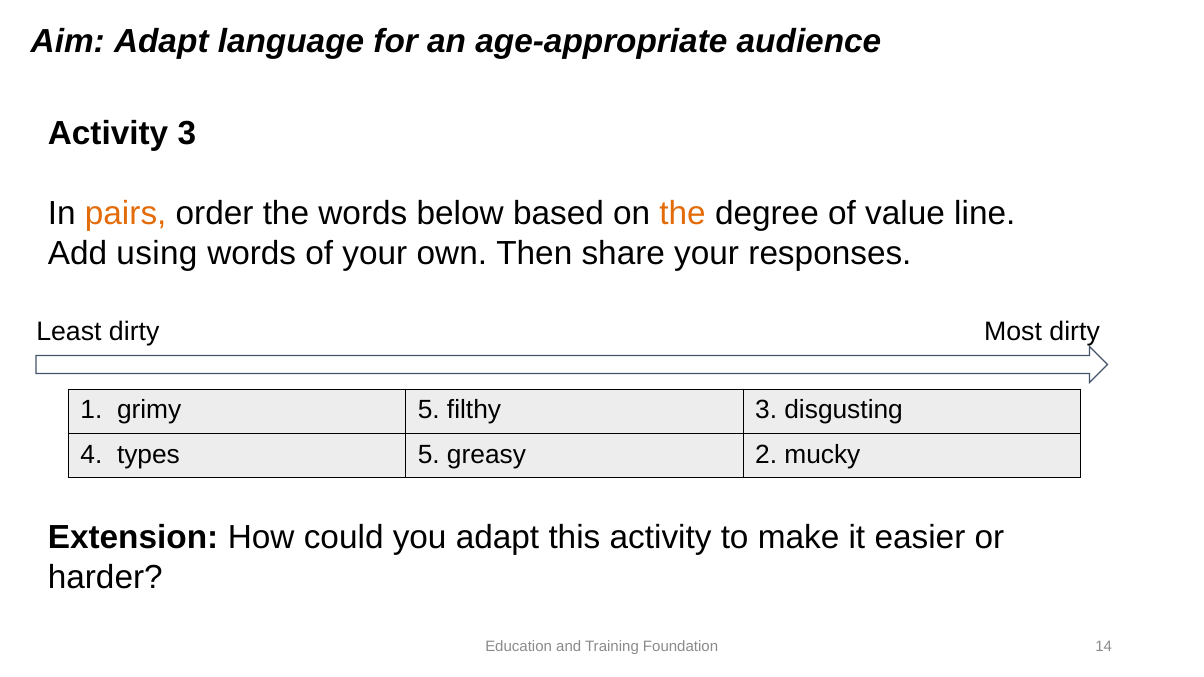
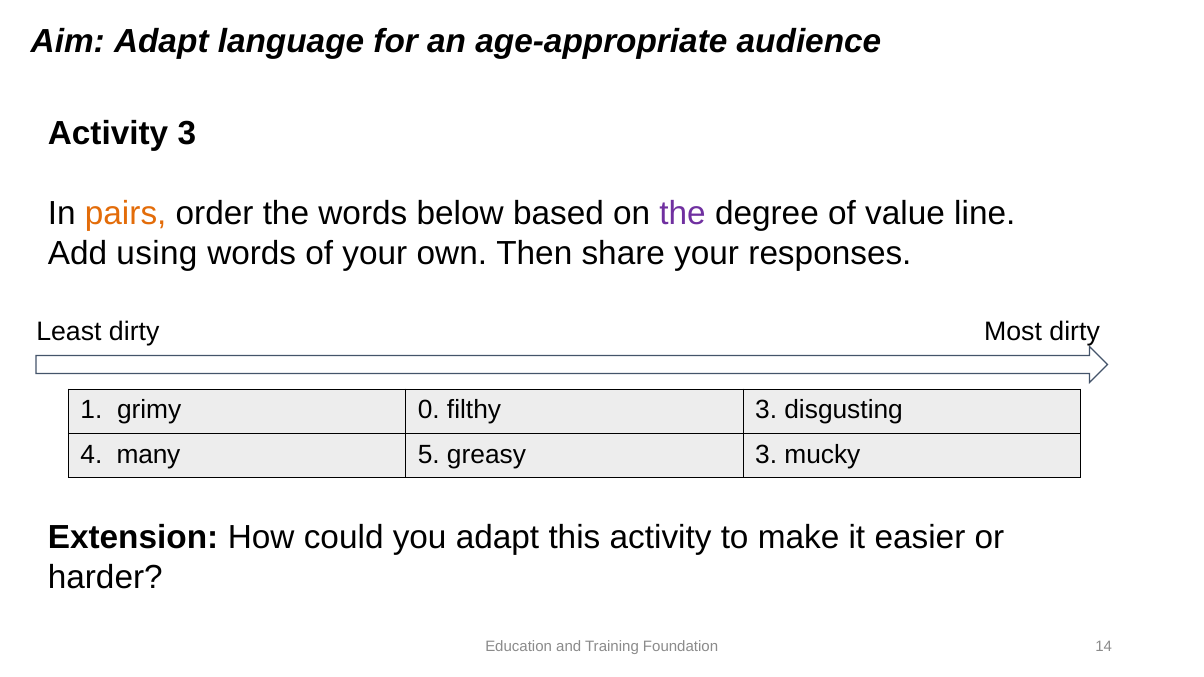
the at (683, 213) colour: orange -> purple
grimy 5: 5 -> 0
types: types -> many
greasy 2: 2 -> 3
